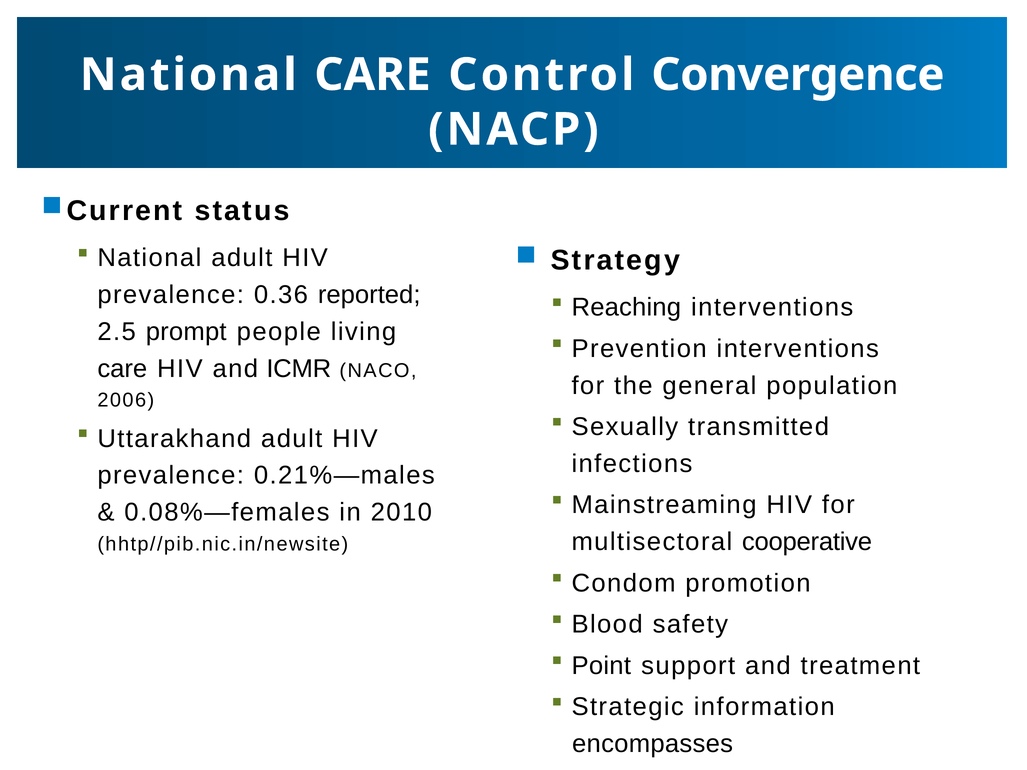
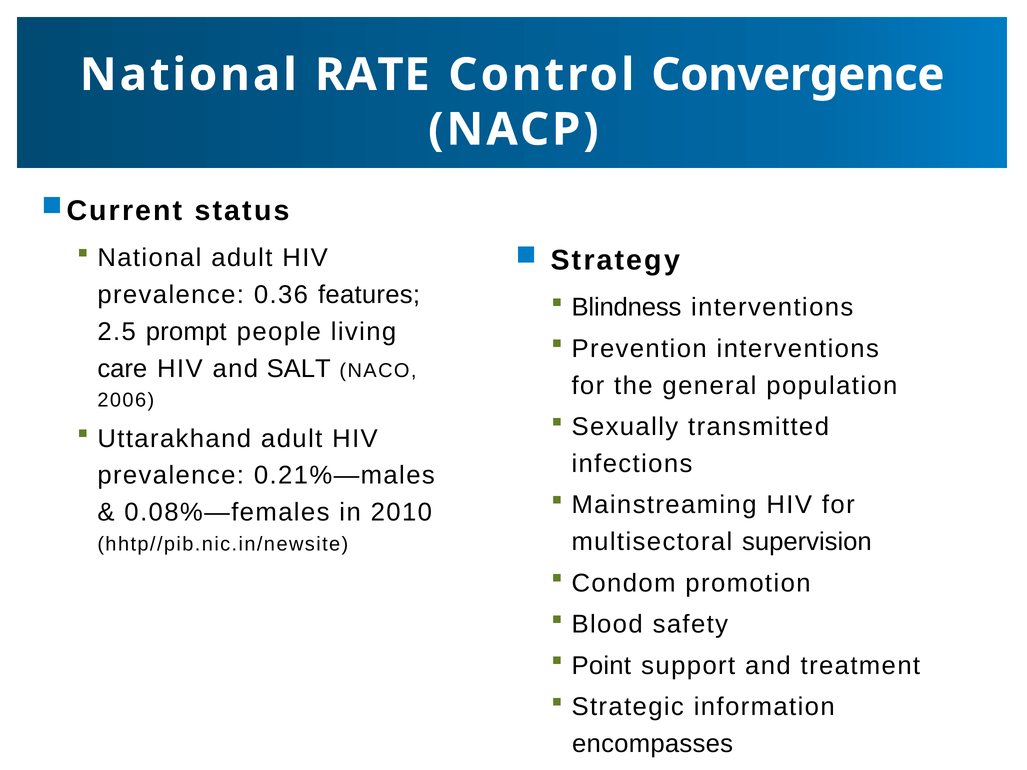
National CARE: CARE -> RATE
reported: reported -> features
Reaching: Reaching -> Blindness
ICMR: ICMR -> SALT
cooperative: cooperative -> supervision
